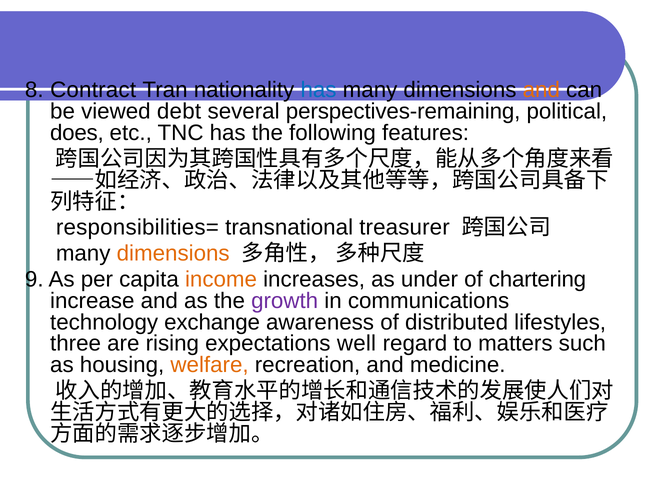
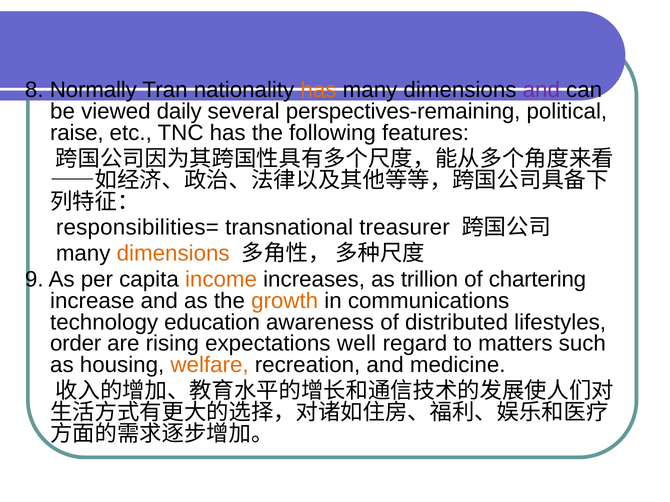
Contract: Contract -> Normally
has at (319, 90) colour: blue -> orange
and at (541, 90) colour: orange -> purple
debt: debt -> daily
does: does -> raise
under: under -> trillion
growth colour: purple -> orange
exchange: exchange -> education
three: three -> order
